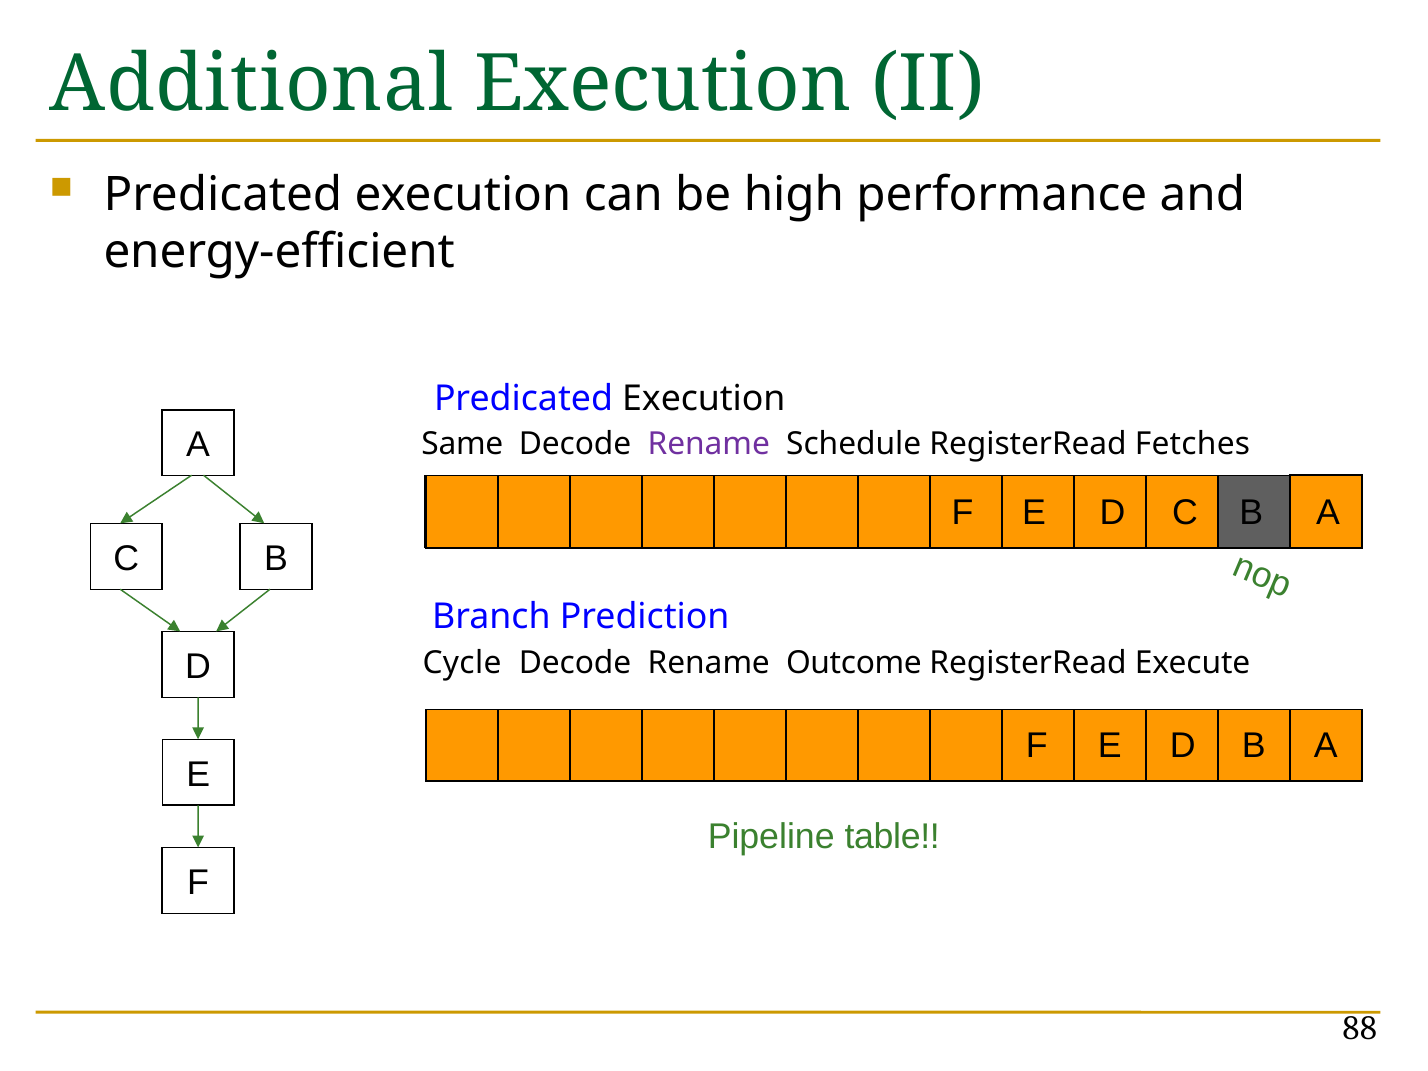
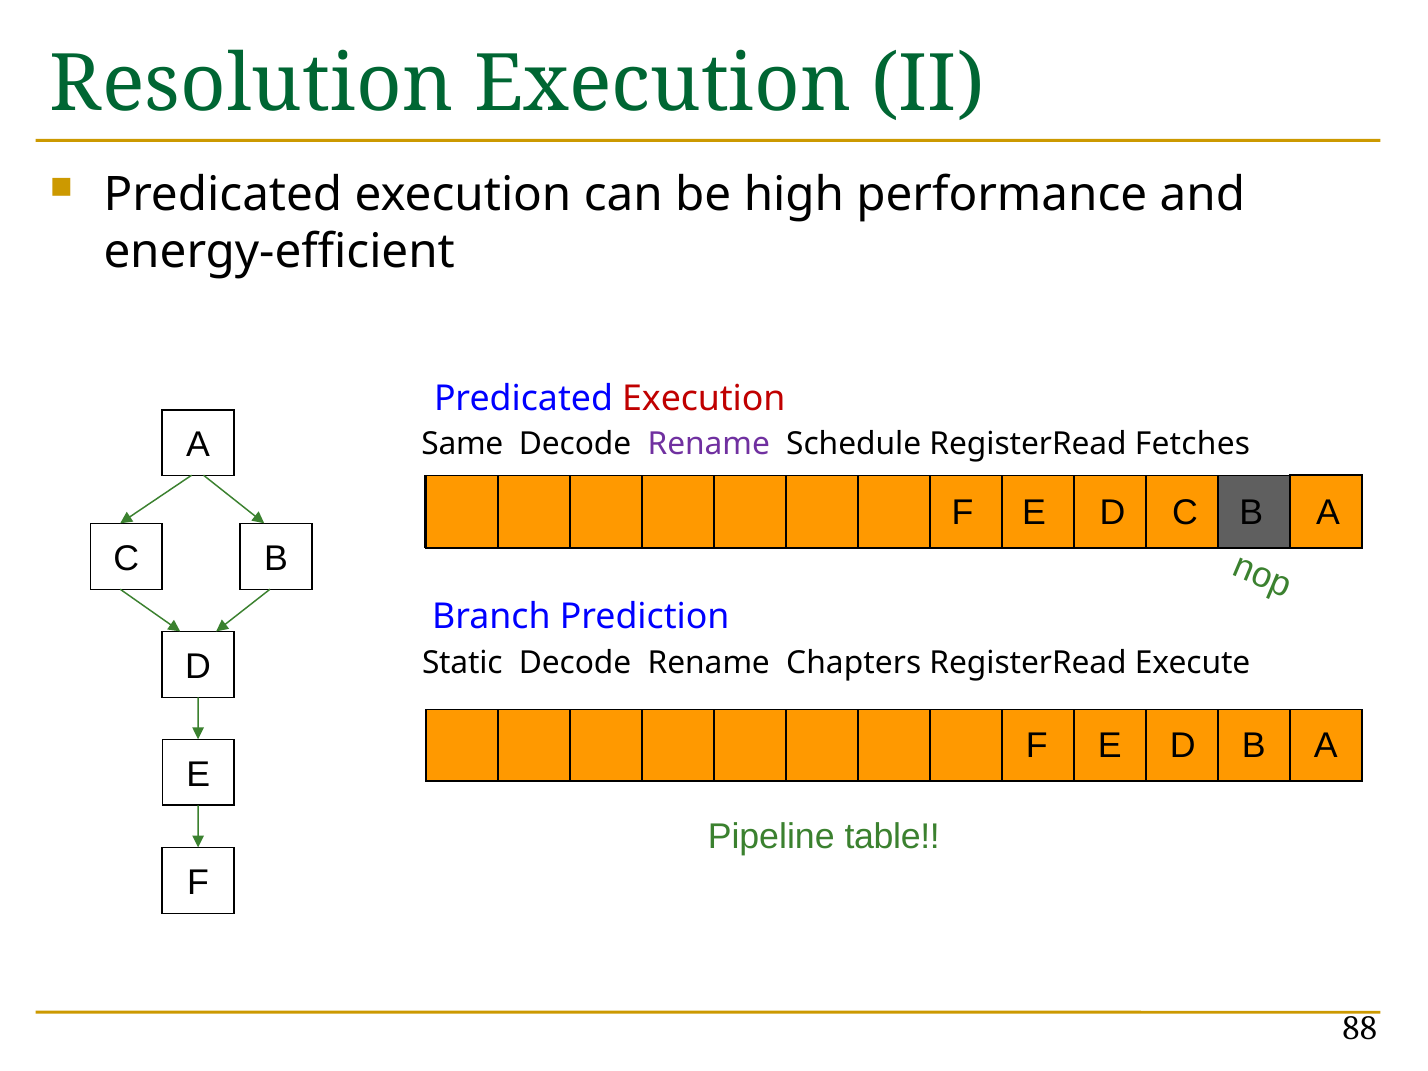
Additional: Additional -> Resolution
Execution at (704, 399) colour: black -> red
Cycle: Cycle -> Static
Outcome: Outcome -> Chapters
